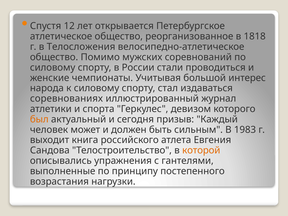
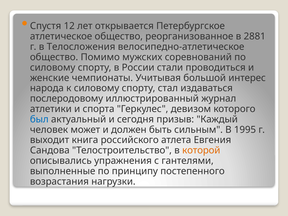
1818: 1818 -> 2881
соревнованиях: соревнованиях -> послеродовому
был colour: orange -> blue
1983: 1983 -> 1995
